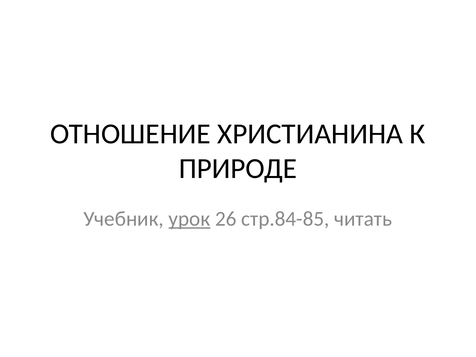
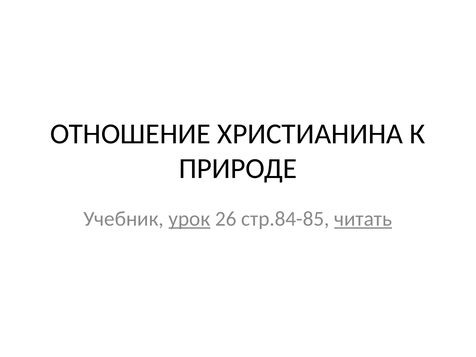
читать underline: none -> present
